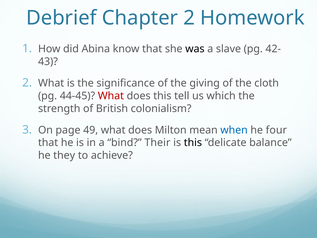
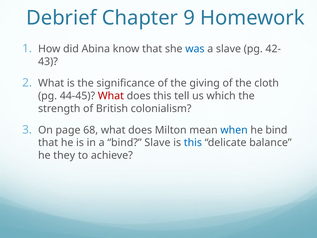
Chapter 2: 2 -> 9
was colour: black -> blue
49: 49 -> 68
he four: four -> bind
bind Their: Their -> Slave
this at (193, 143) colour: black -> blue
